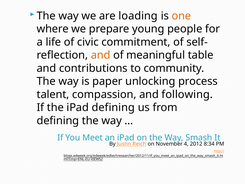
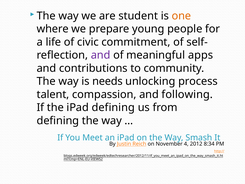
loading: loading -> student
and at (101, 55) colour: orange -> purple
table: table -> apps
paper: paper -> needs
